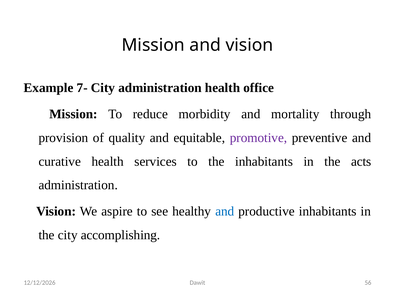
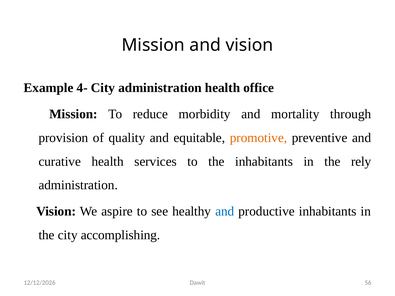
7-: 7- -> 4-
promotive colour: purple -> orange
acts: acts -> rely
